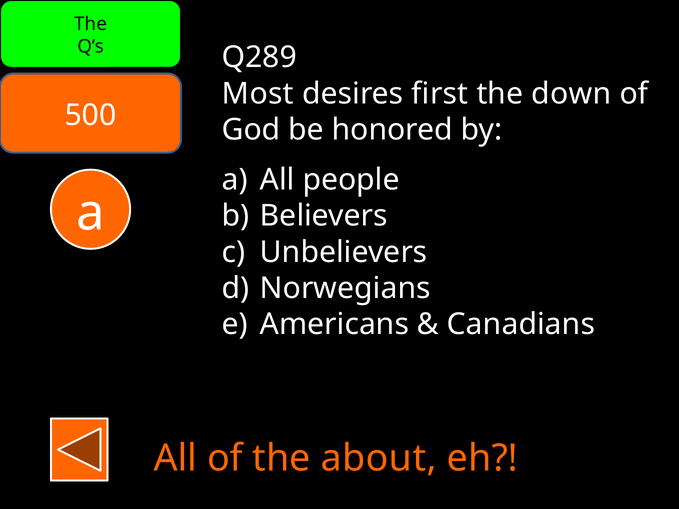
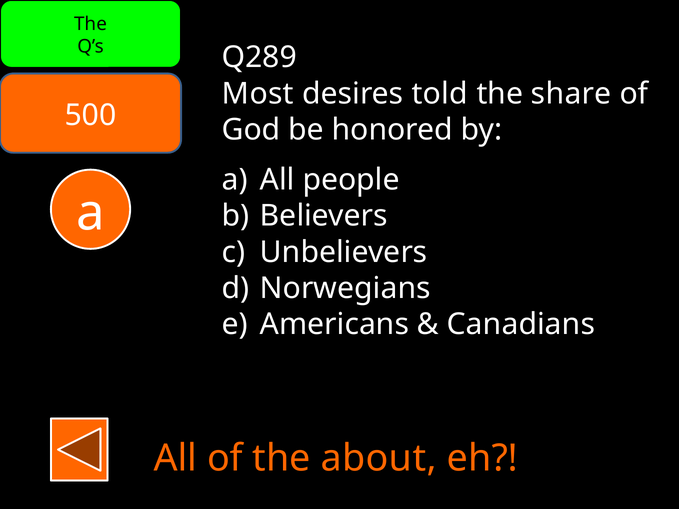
first: first -> told
down: down -> share
